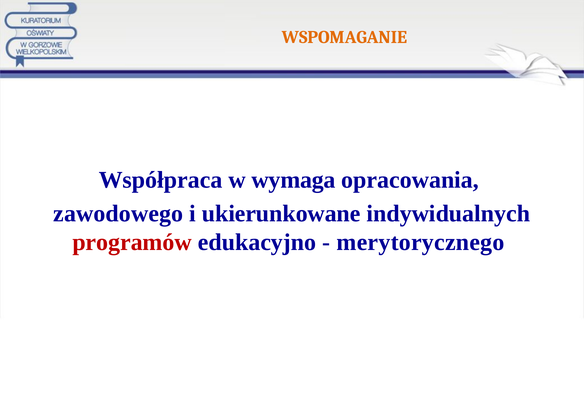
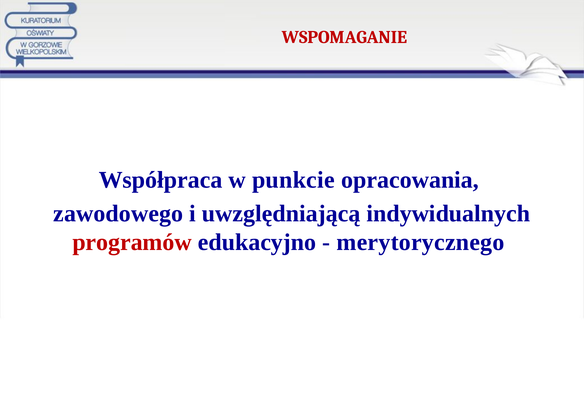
WSPOMAGANIE colour: orange -> red
wymaga: wymaga -> punkcie
ukierunkowane: ukierunkowane -> uwzględniającą
